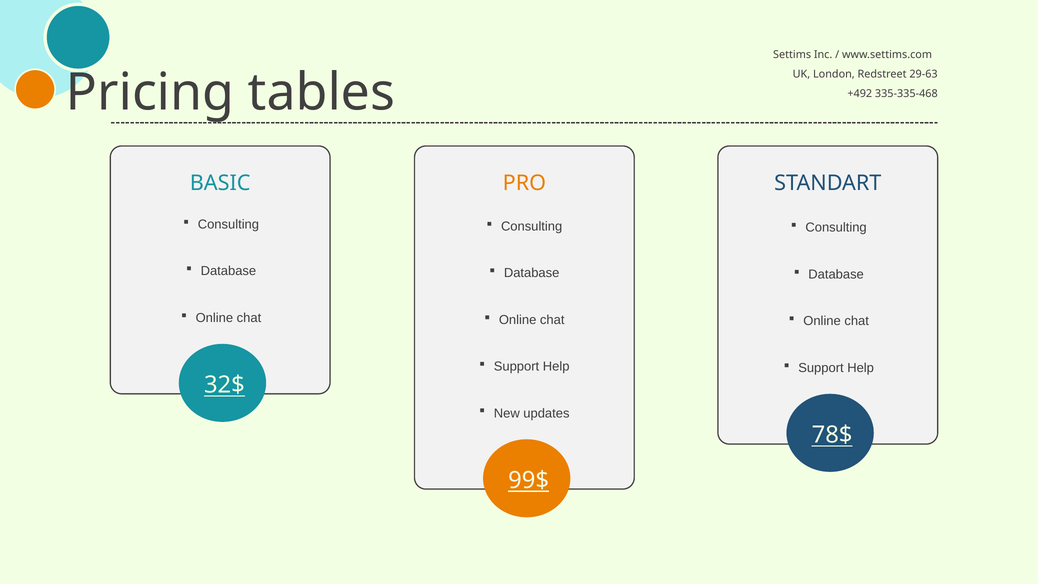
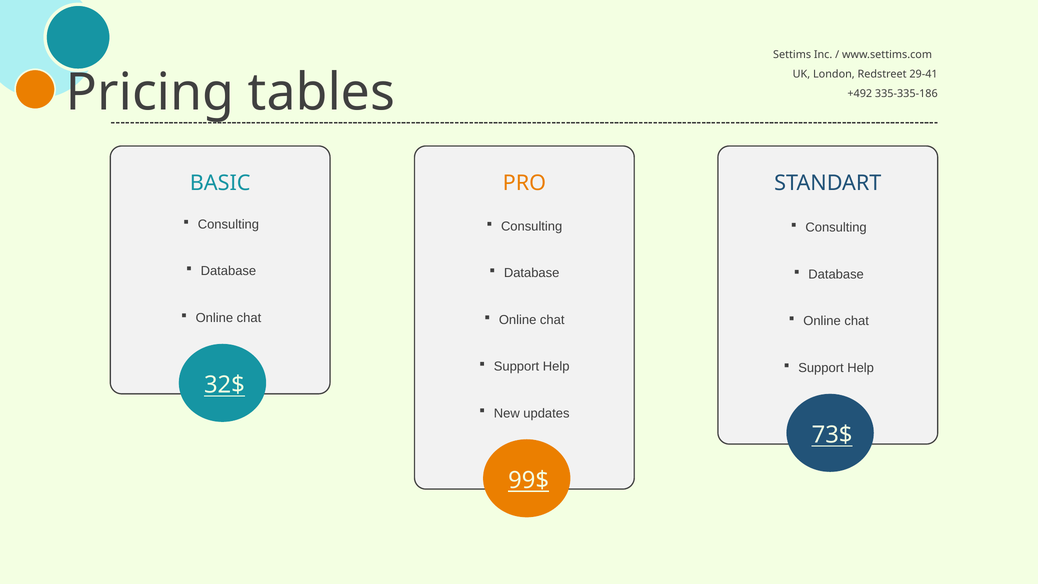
29-63: 29-63 -> 29-41
335-335-468: 335-335-468 -> 335-335-186
78$: 78$ -> 73$
